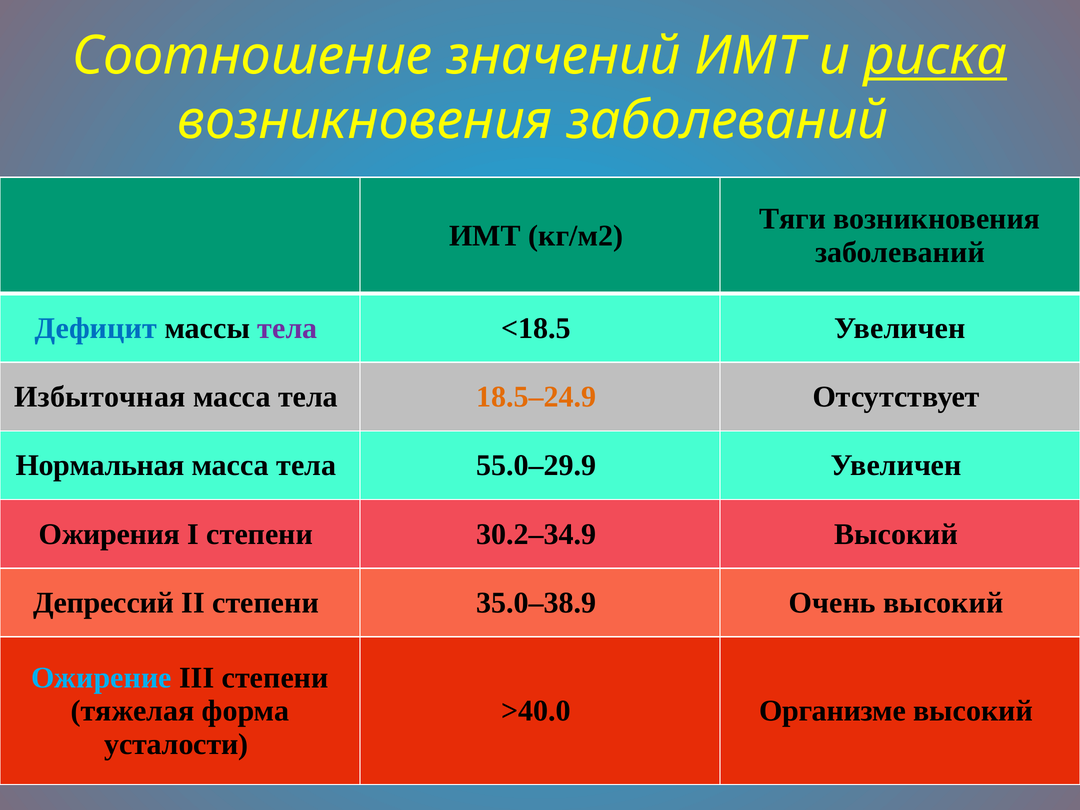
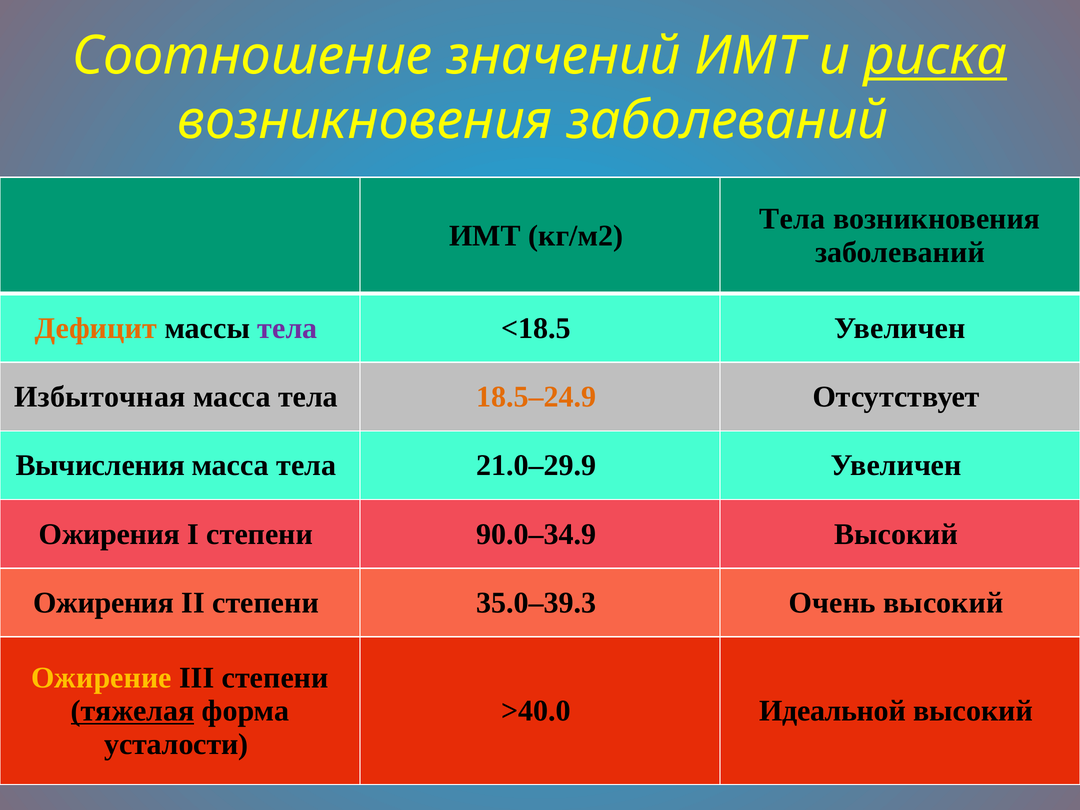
Тяги at (793, 219): Тяги -> Тела
Дефицит colour: blue -> orange
Нормальная: Нормальная -> Вычисления
55.0–29.9: 55.0–29.9 -> 21.0–29.9
30.2–34.9: 30.2–34.9 -> 90.0–34.9
Депрессий at (104, 603): Депрессий -> Ожирения
35.0–38.9: 35.0–38.9 -> 35.0–39.3
Ожирение colour: light blue -> yellow
тяжелая underline: none -> present
Организме: Организме -> Идеальной
